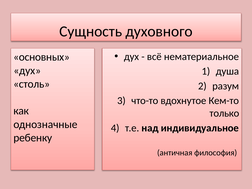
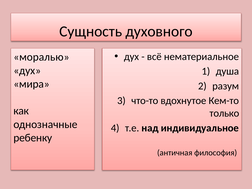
основных: основных -> моралью
столь: столь -> мира
